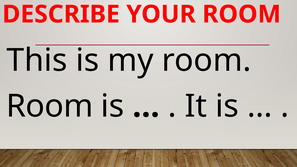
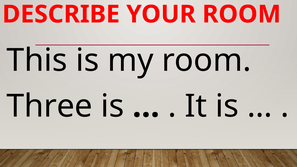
Room at (50, 106): Room -> Three
